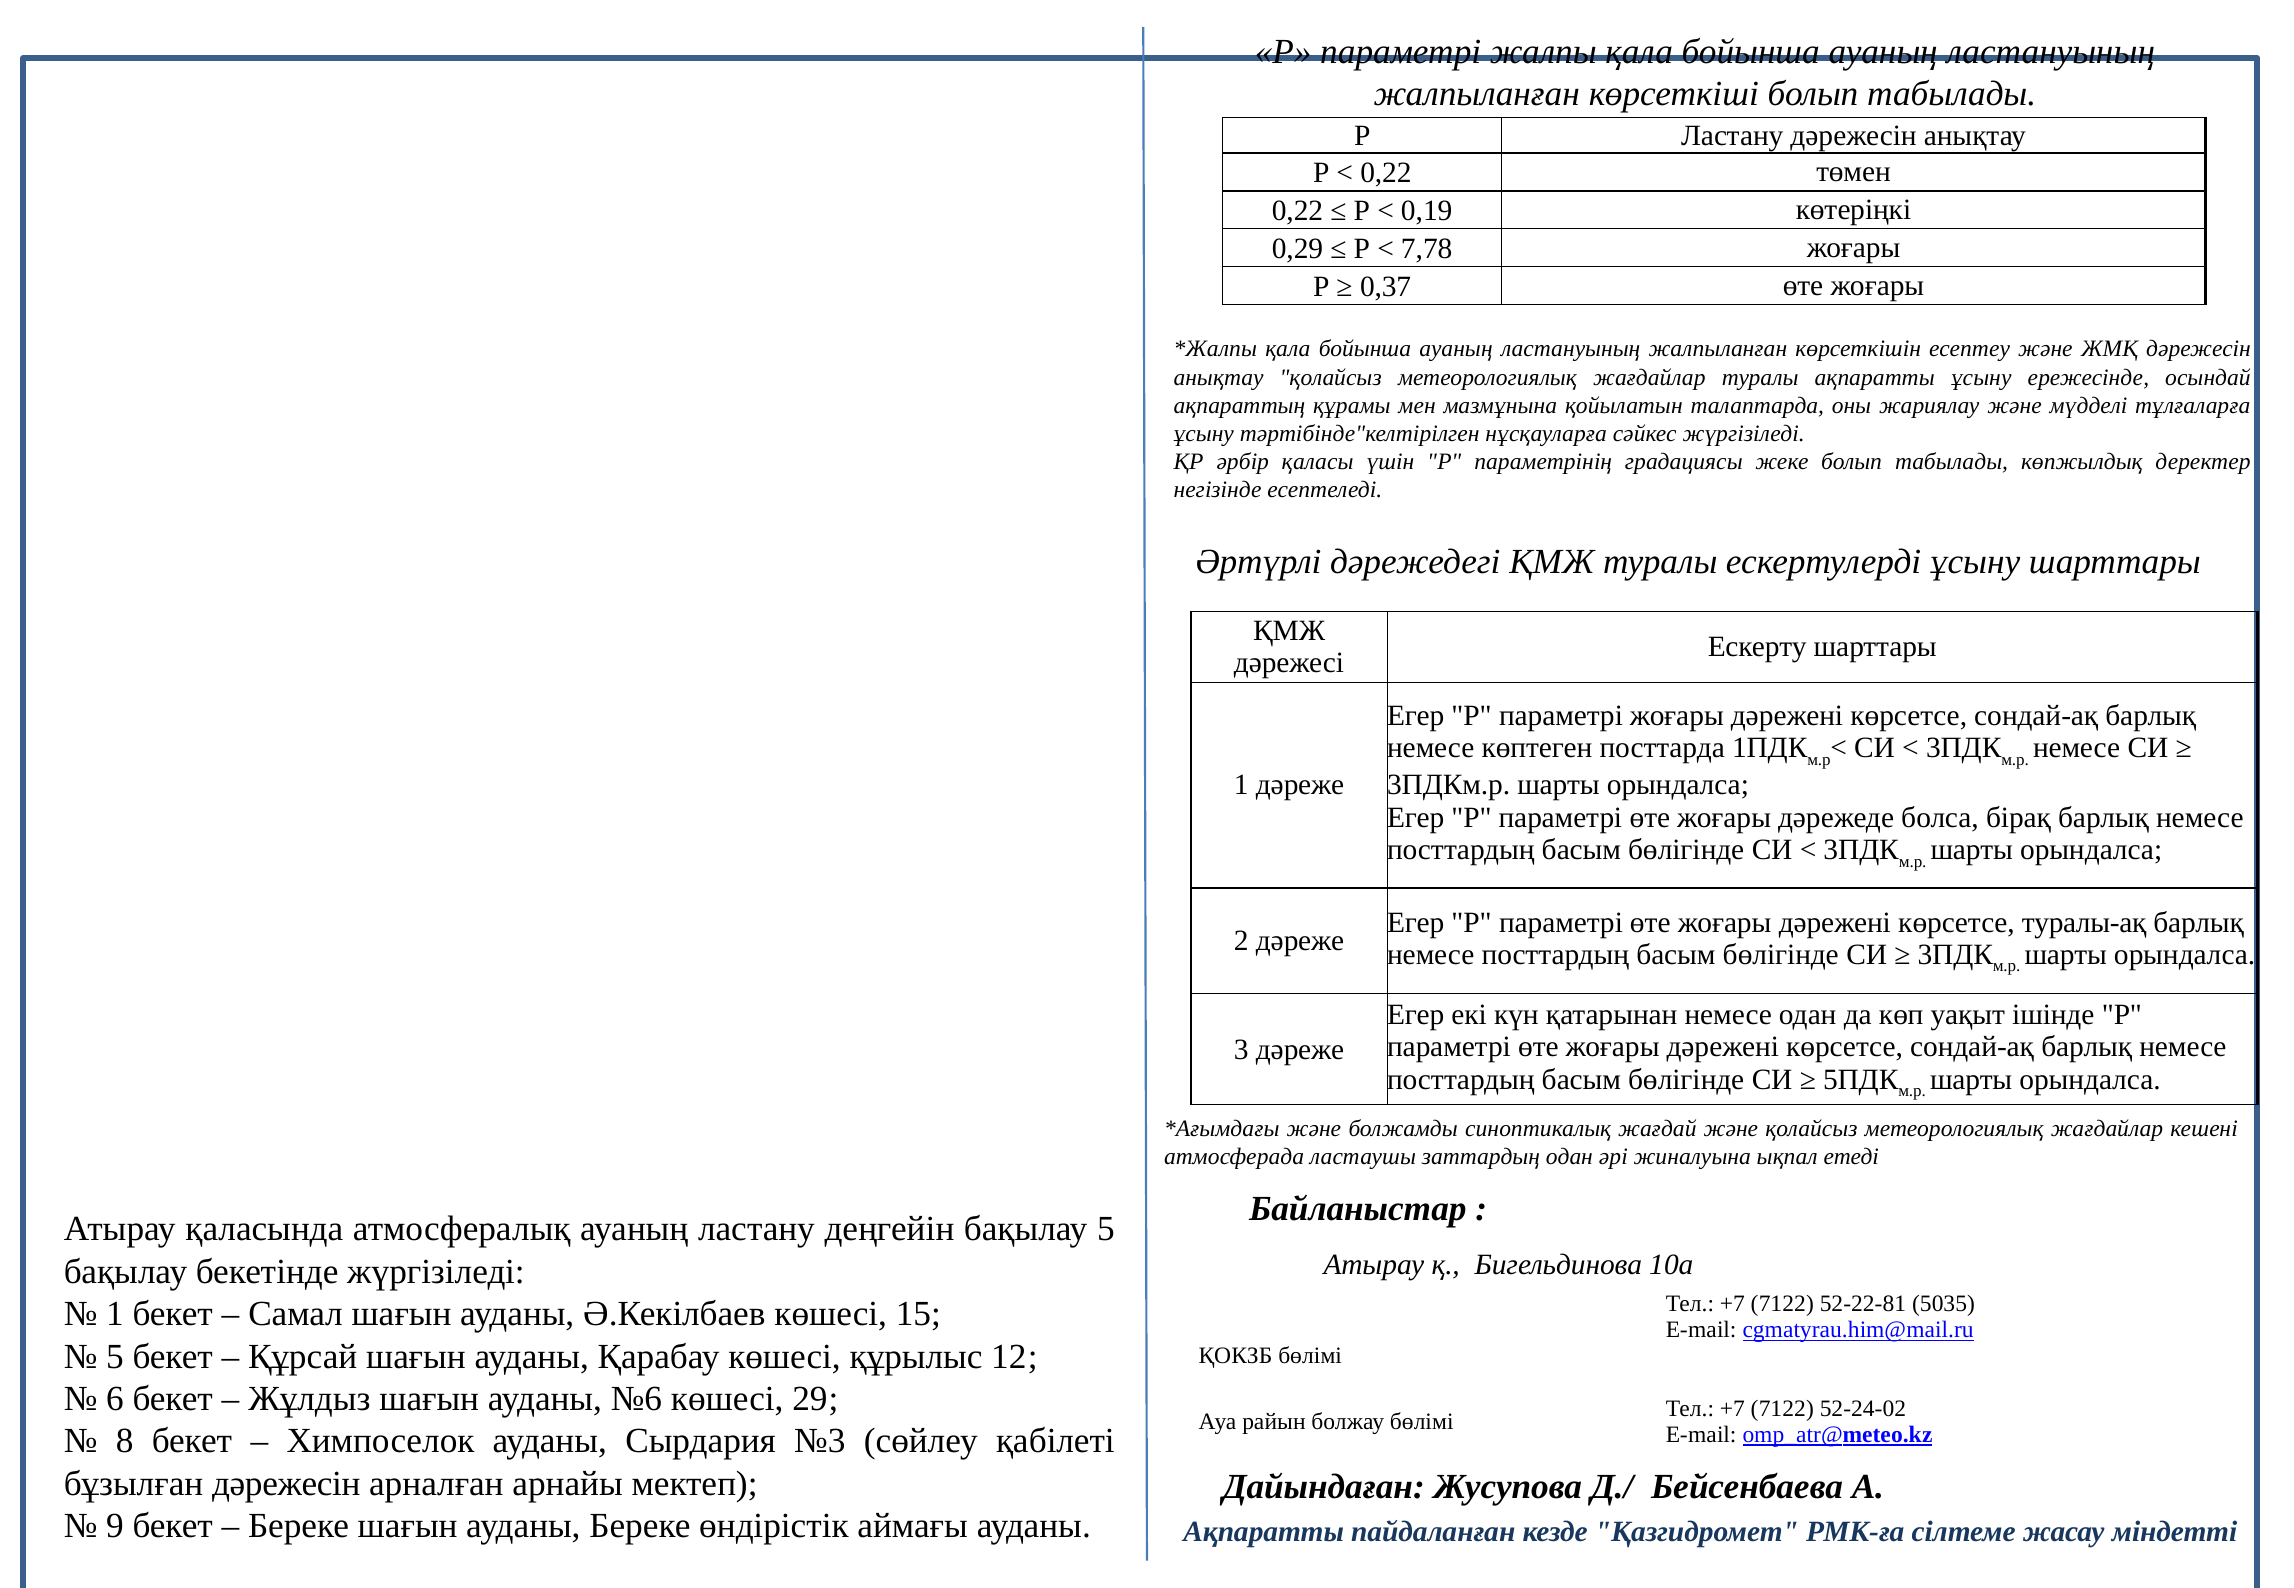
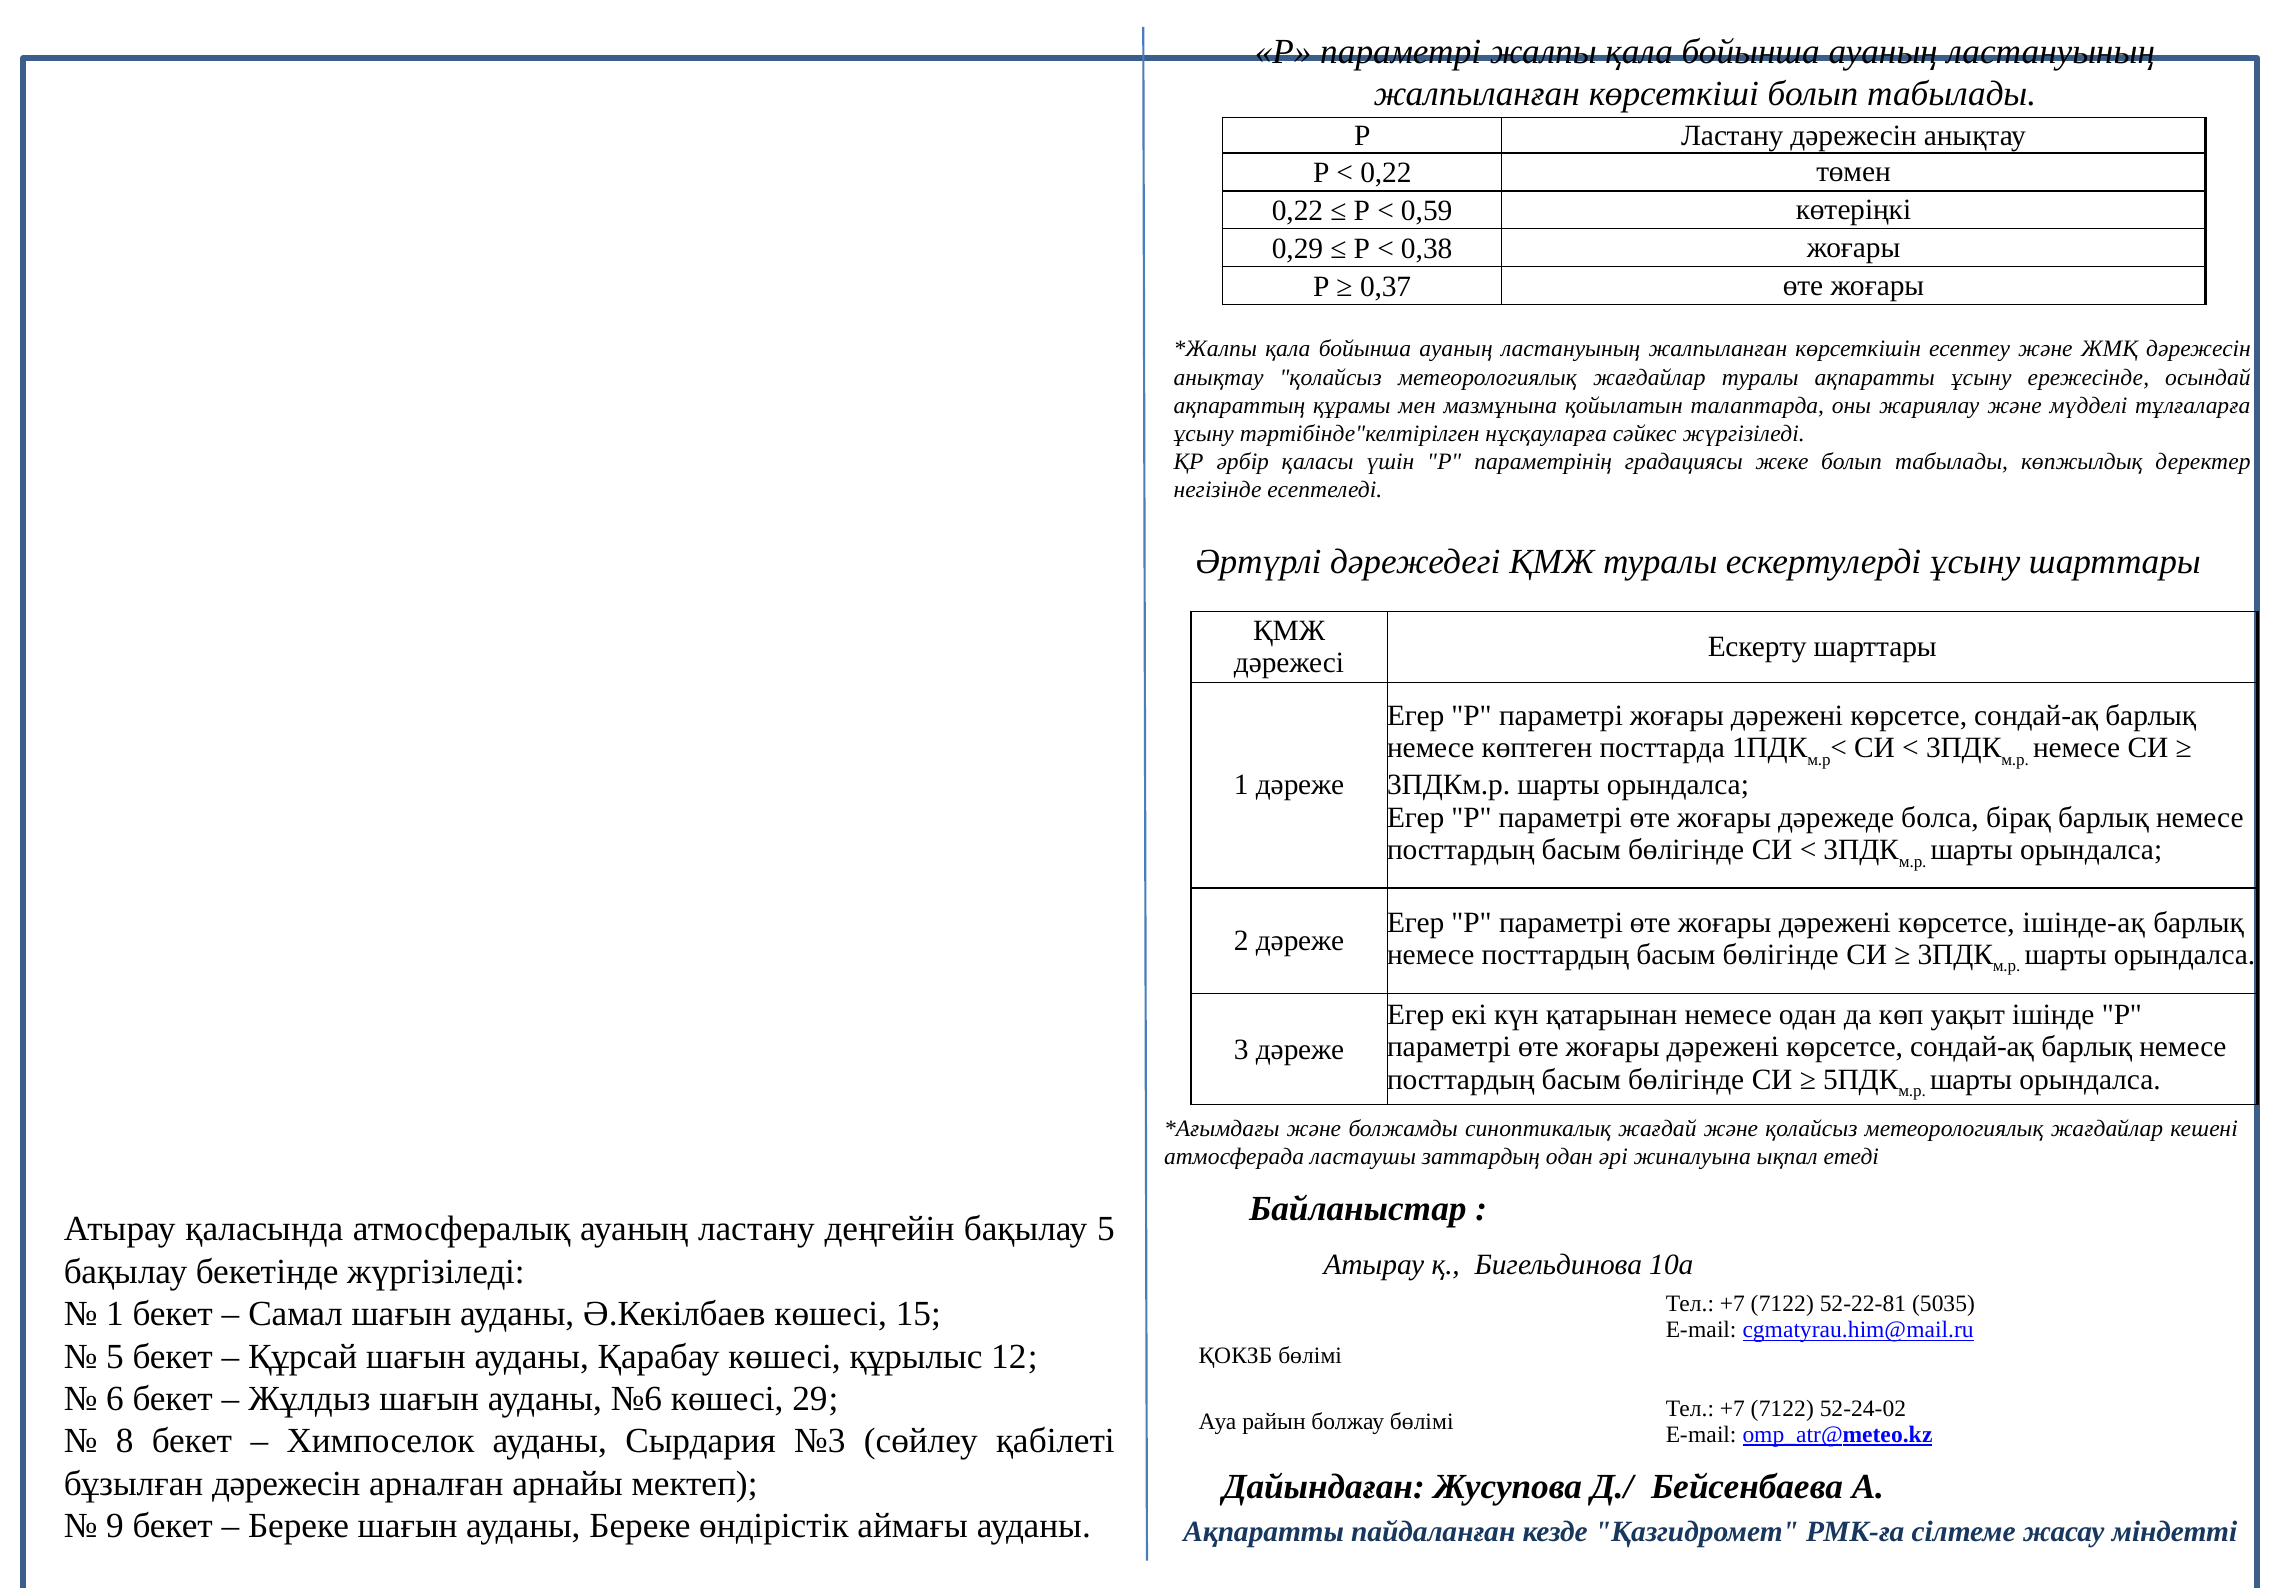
0,19: 0,19 -> 0,59
7,78: 7,78 -> 0,38
туралы-ақ: туралы-ақ -> ішінде-ақ
